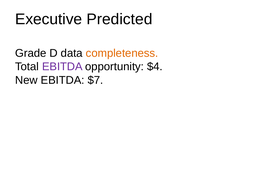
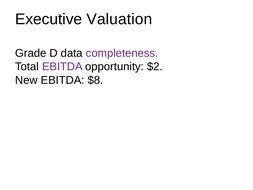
Predicted: Predicted -> Valuation
completeness colour: orange -> purple
$4: $4 -> $2
$7: $7 -> $8
